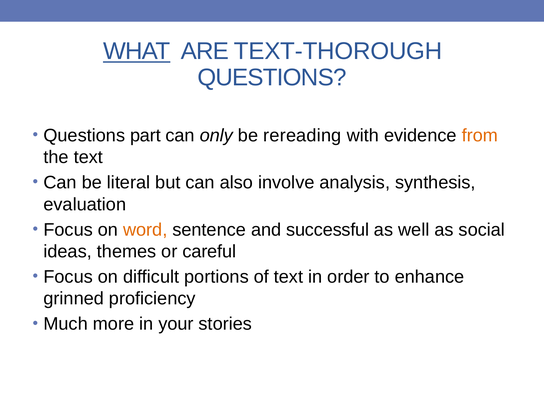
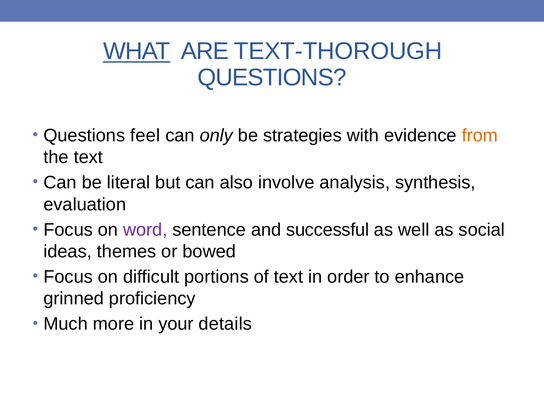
part: part -> feel
rereading: rereading -> strategies
word colour: orange -> purple
careful: careful -> bowed
stories: stories -> details
